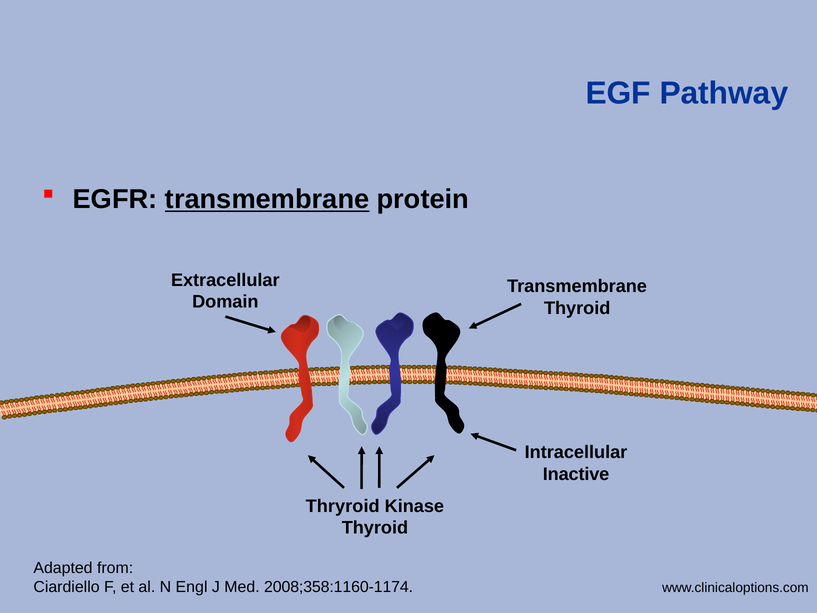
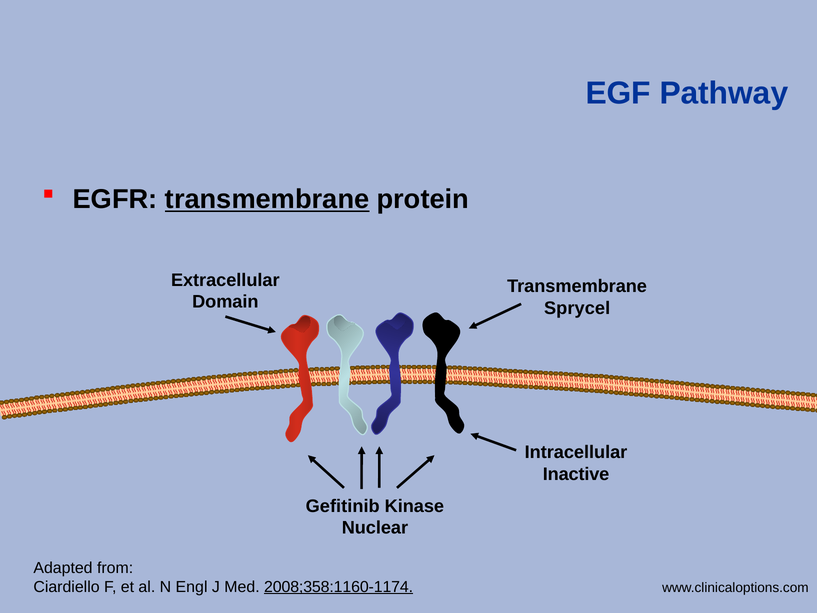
Thyroid at (577, 308): Thyroid -> Sprycel
Thryroid: Thryroid -> Gefitinib
Thyroid at (375, 528): Thyroid -> Nuclear
2008;358:1160-1174 underline: none -> present
